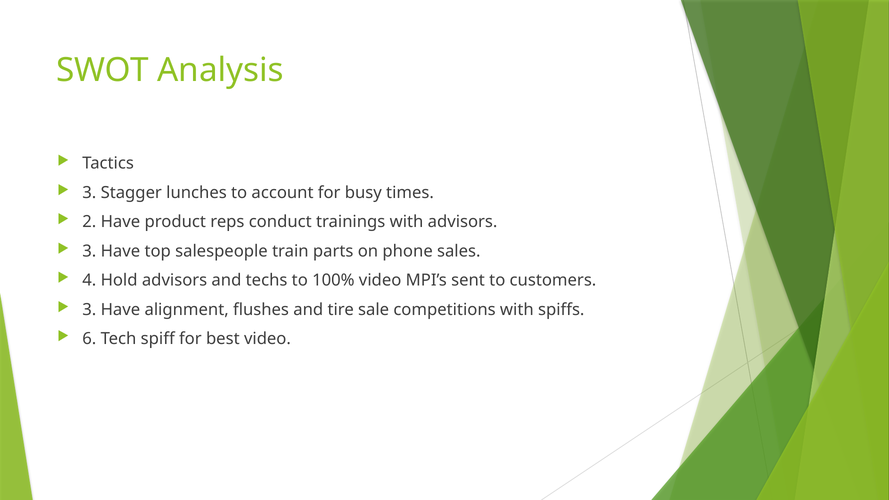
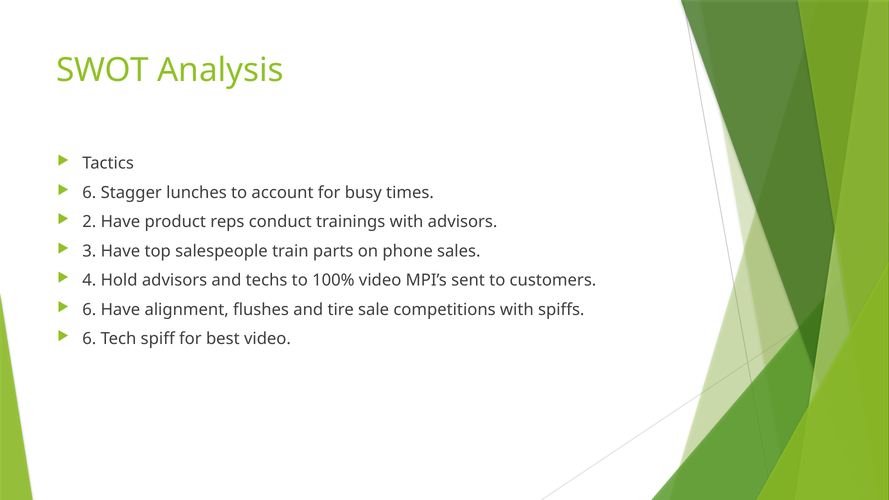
3 at (89, 193): 3 -> 6
3 at (89, 310): 3 -> 6
